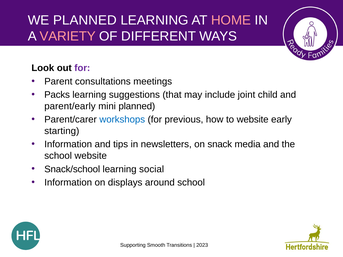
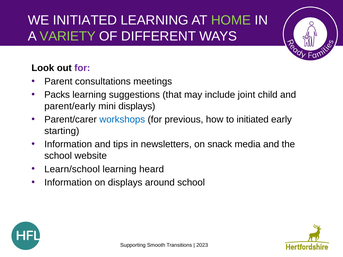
WE PLANNED: PLANNED -> INITIATED
HOME colour: pink -> light green
VARIETY colour: pink -> light green
mini planned: planned -> displays
to website: website -> initiated
Snack/school: Snack/school -> Learn/school
social: social -> heard
